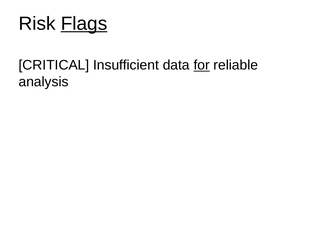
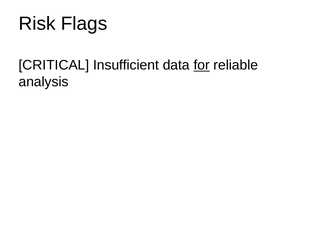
Flags underline: present -> none
